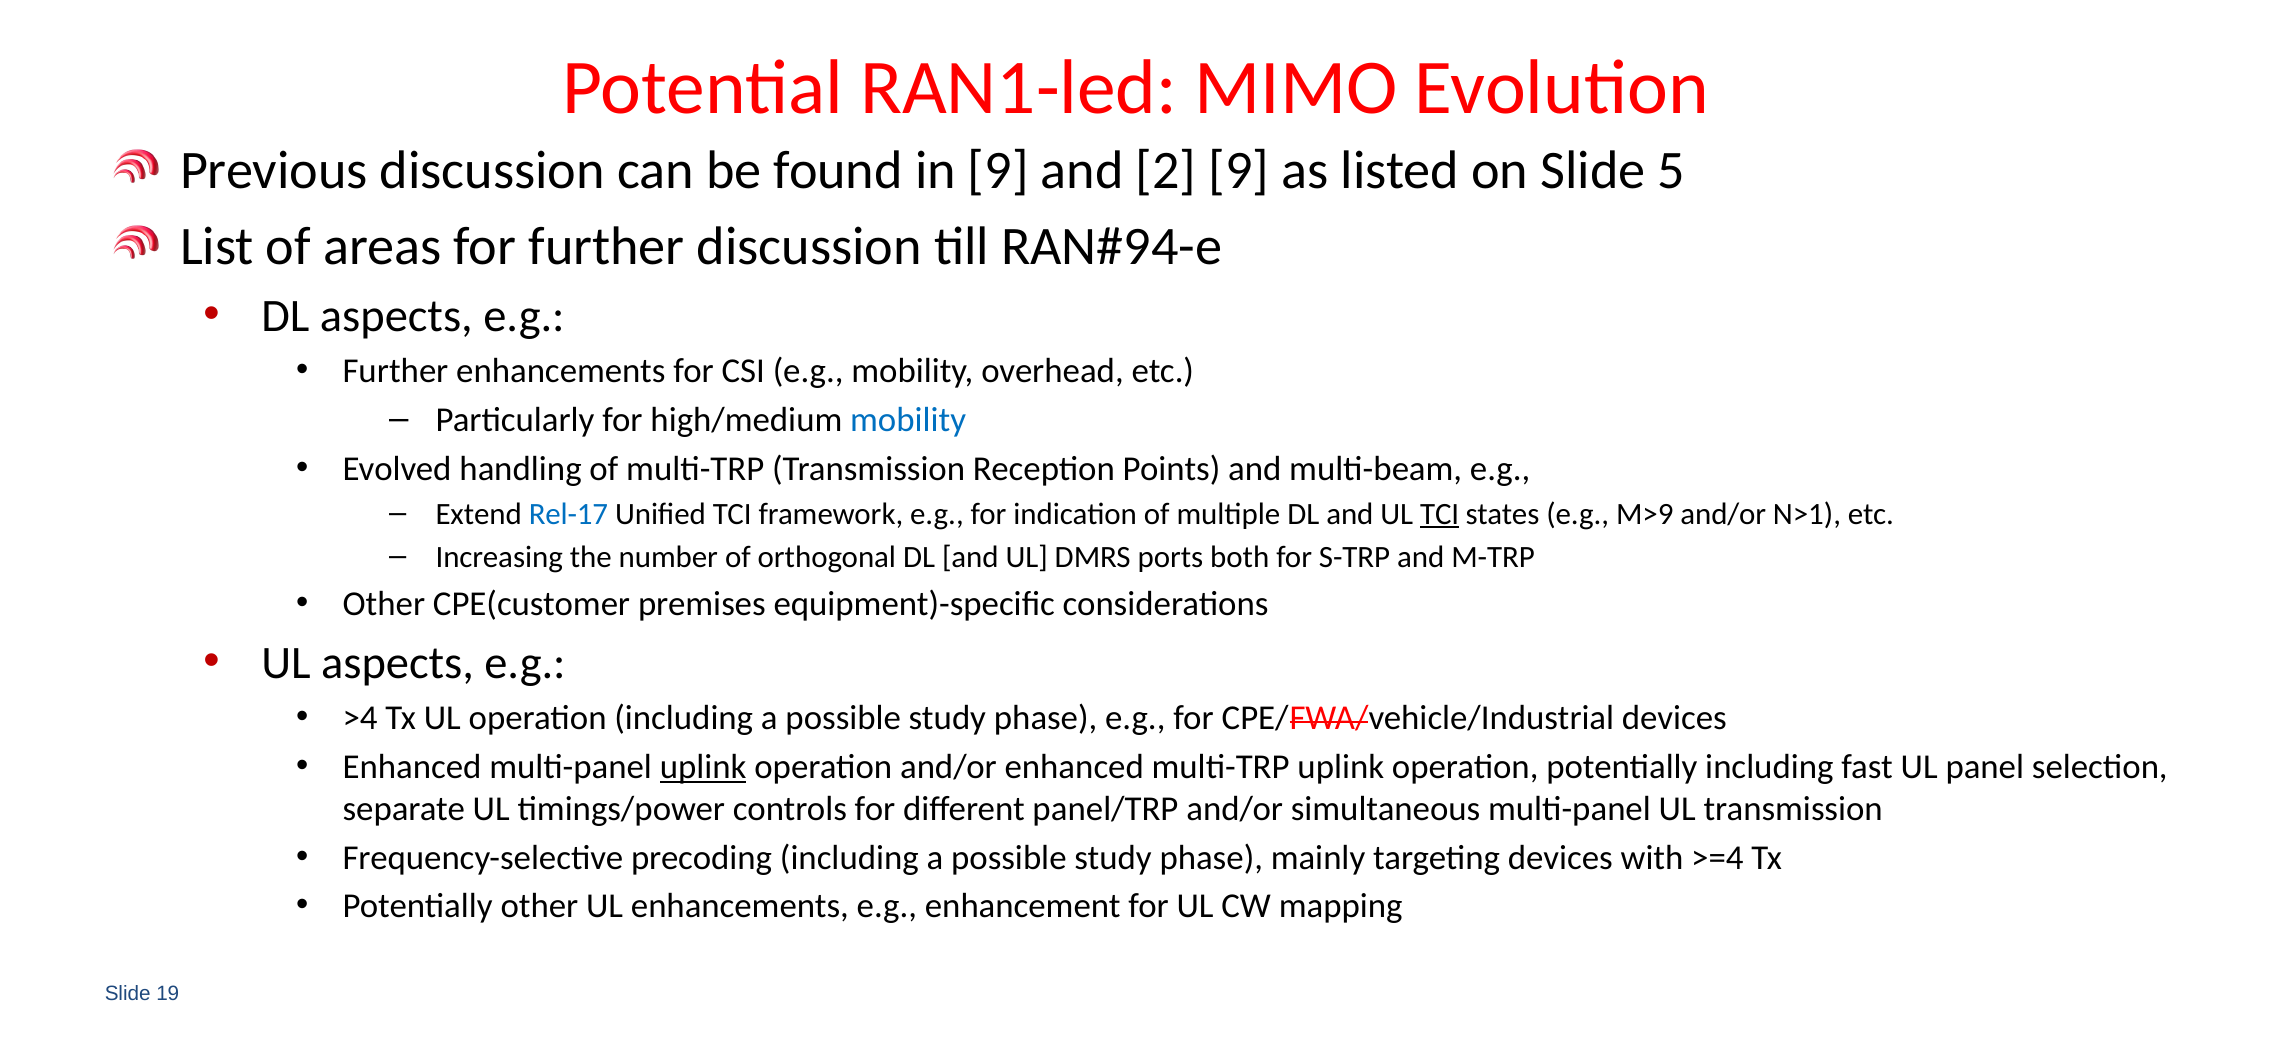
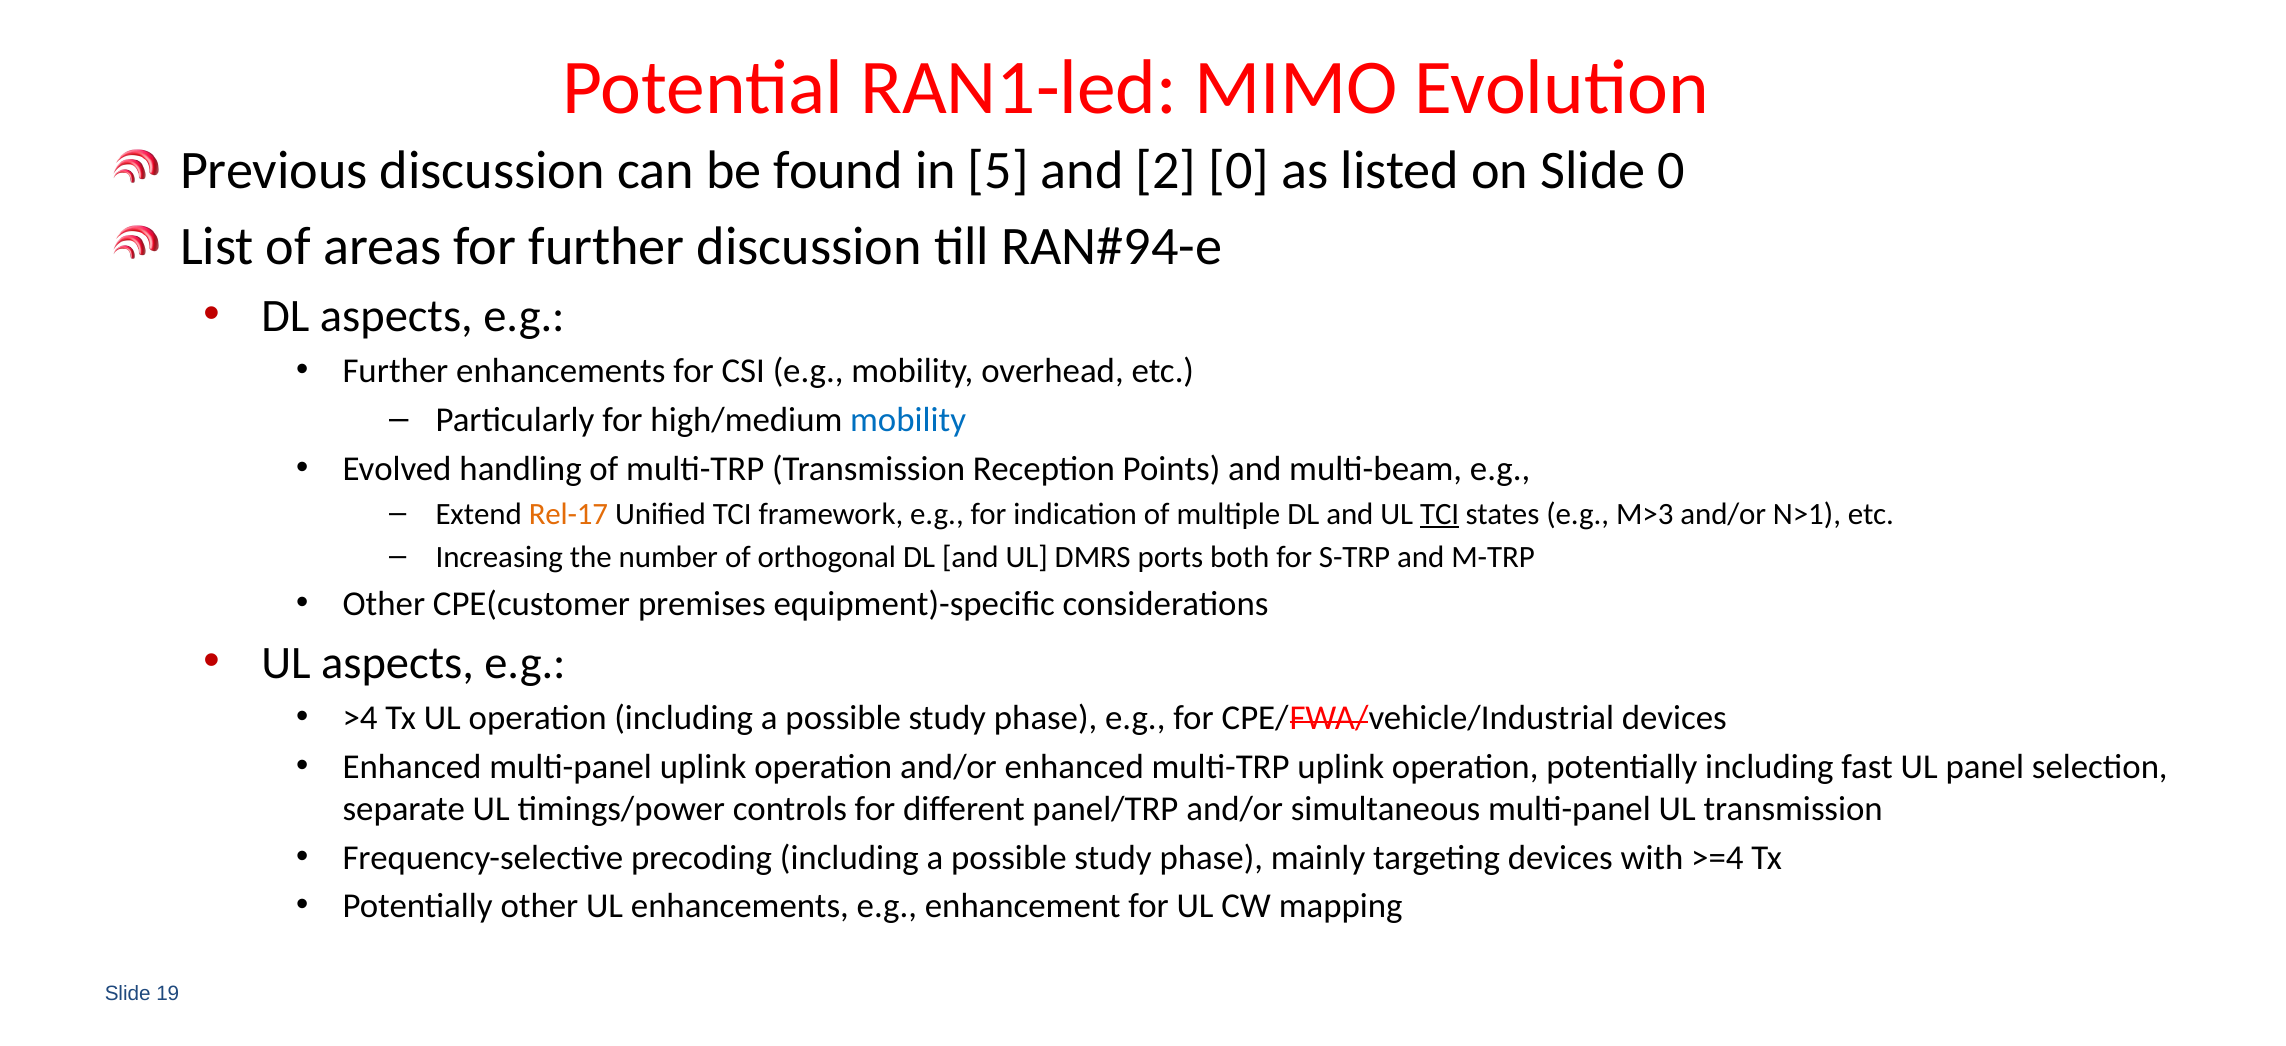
in 9: 9 -> 5
2 9: 9 -> 0
Slide 5: 5 -> 0
Rel-17 colour: blue -> orange
M>9: M>9 -> M>3
uplink at (703, 766) underline: present -> none
